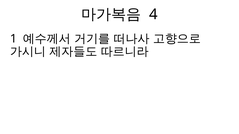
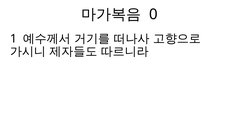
4: 4 -> 0
